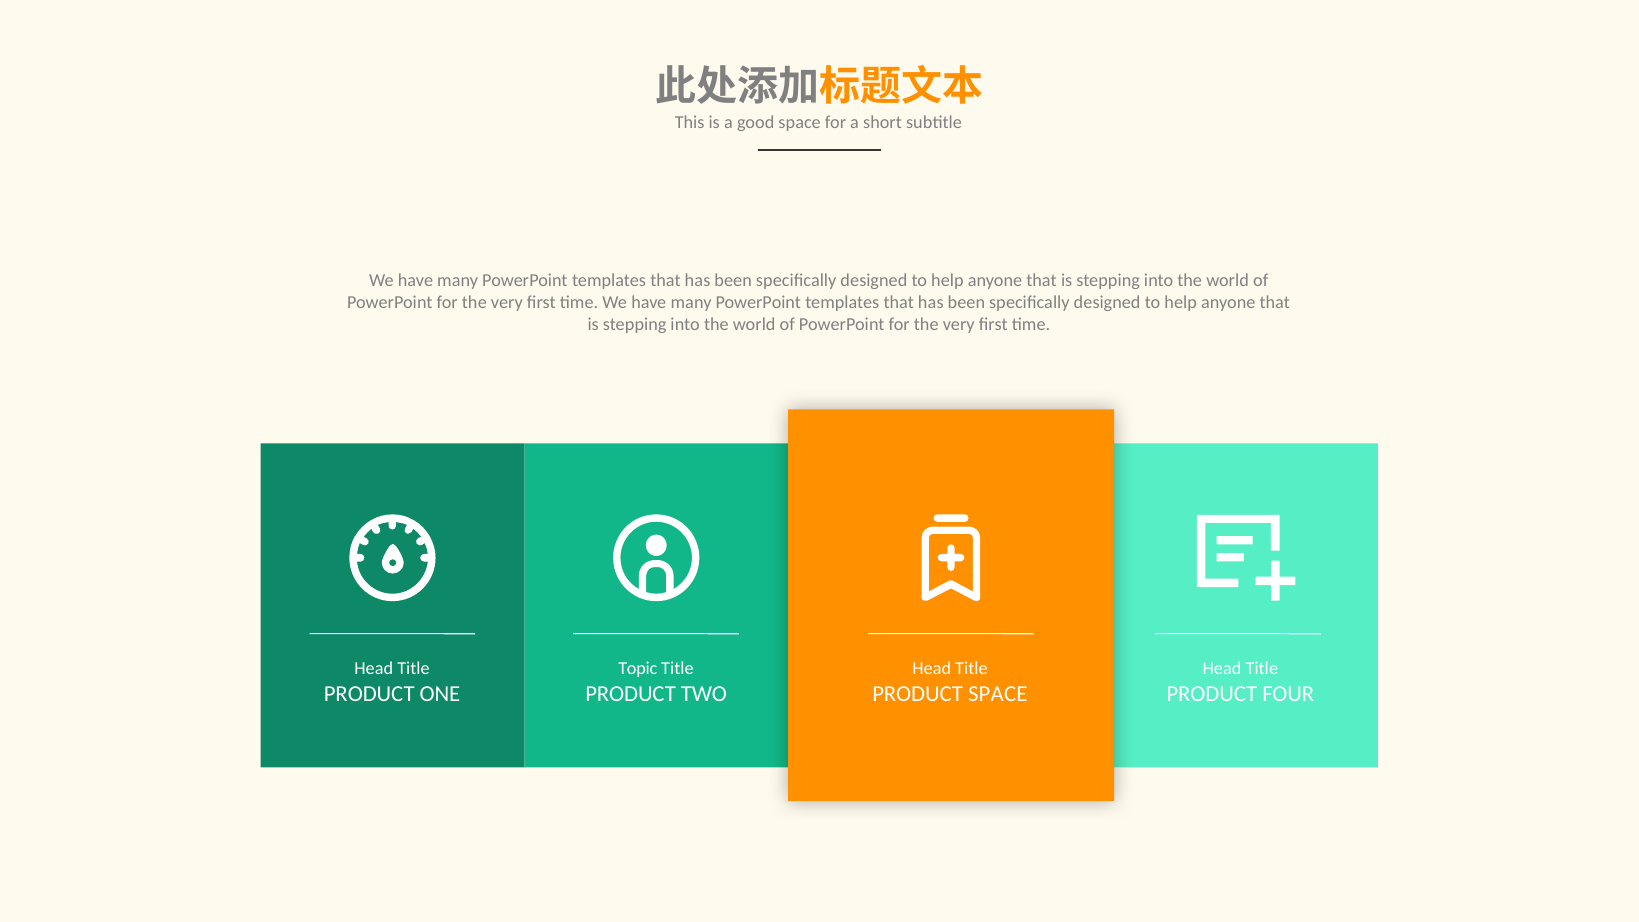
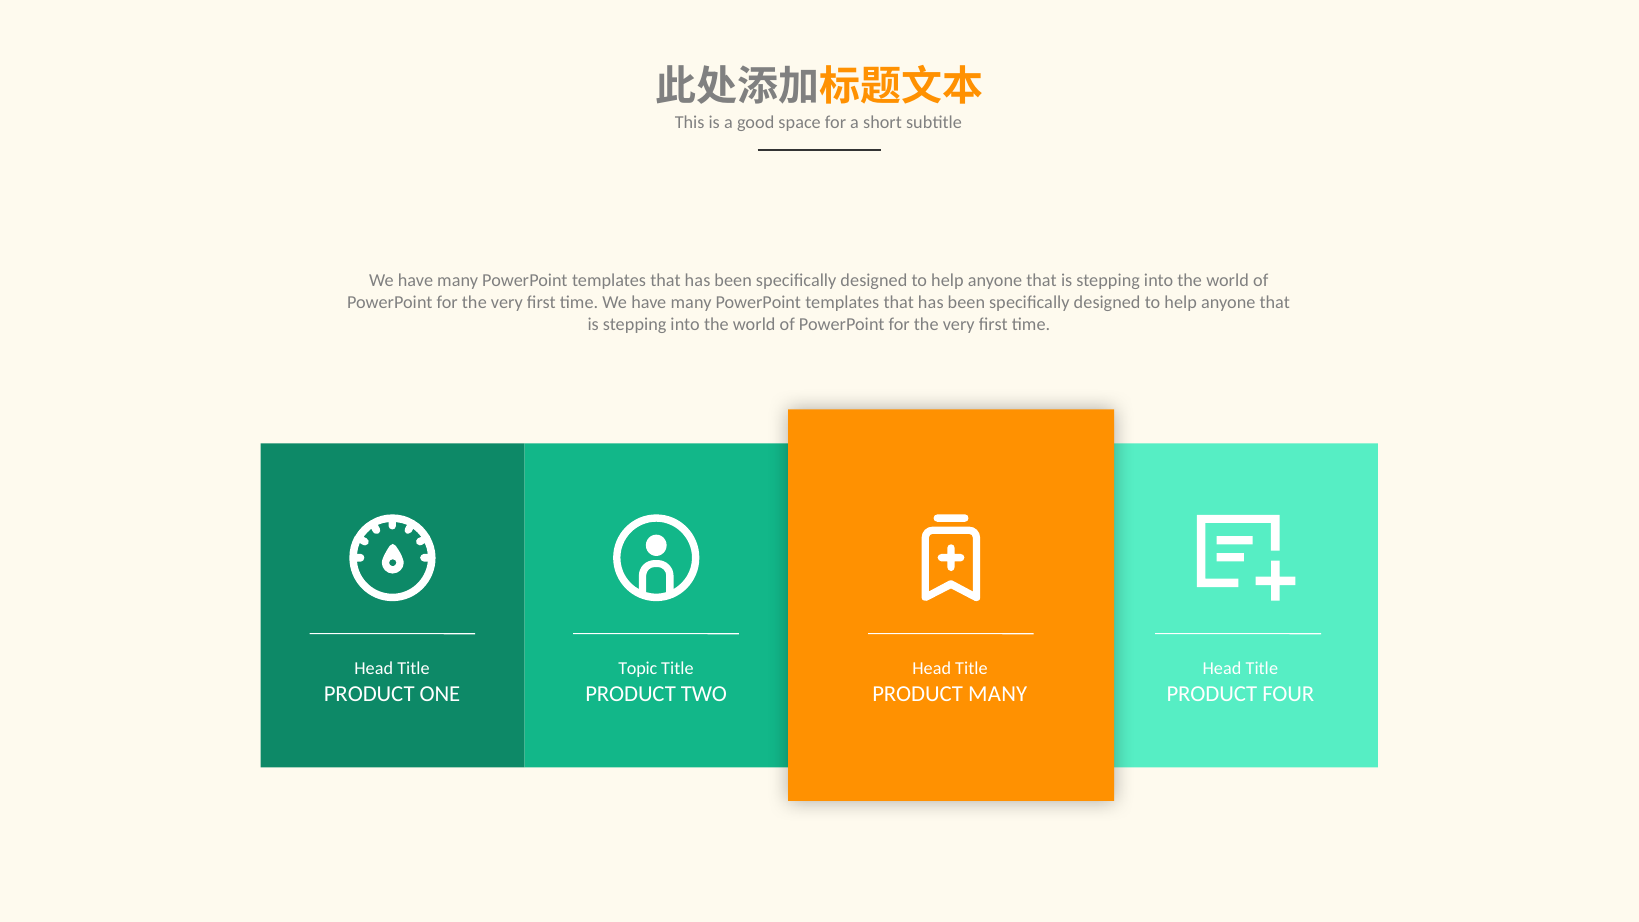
PRODUCT SPACE: SPACE -> MANY
